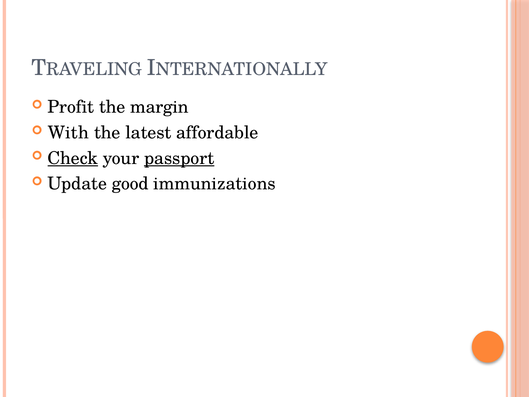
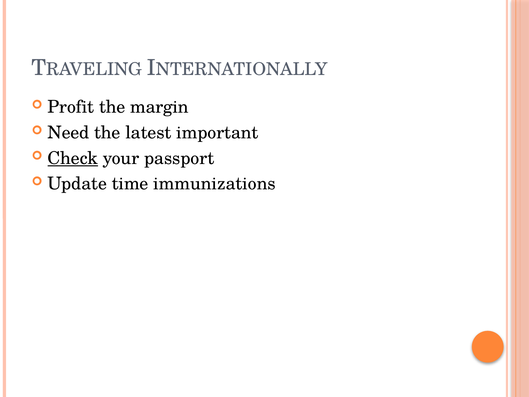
With: With -> Need
affordable: affordable -> important
passport underline: present -> none
good: good -> time
